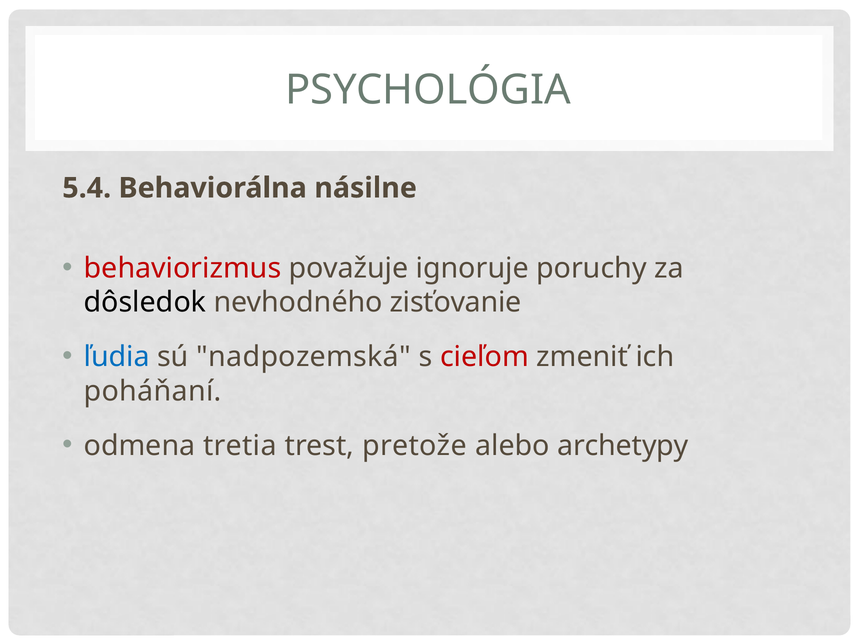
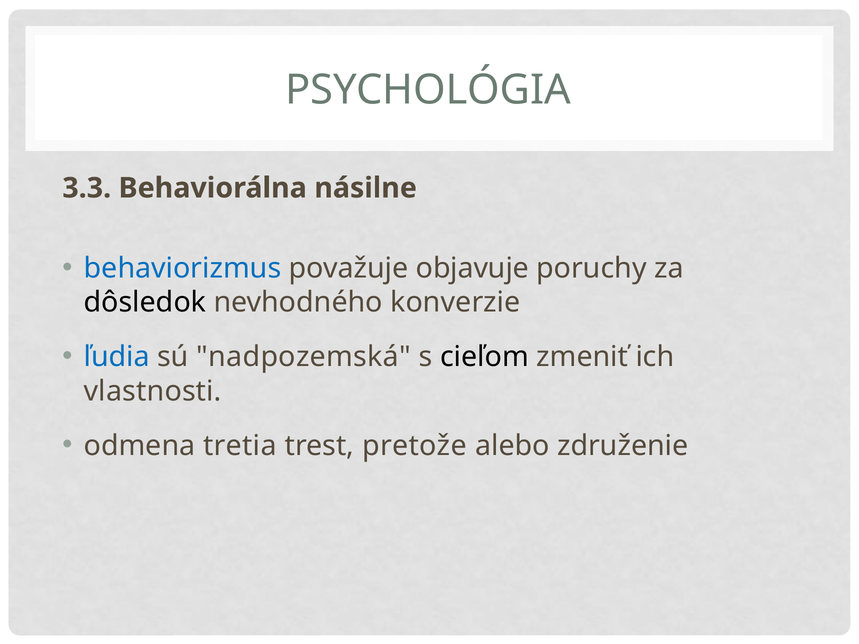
5.4: 5.4 -> 3.3
behaviorizmus colour: red -> blue
ignoruje: ignoruje -> objavuje
zisťovanie: zisťovanie -> konverzie
cieľom colour: red -> black
poháňaní: poháňaní -> vlastnosti
archetypy: archetypy -> združenie
